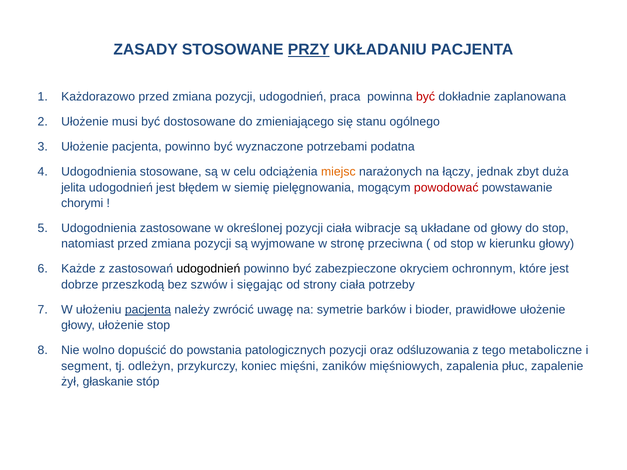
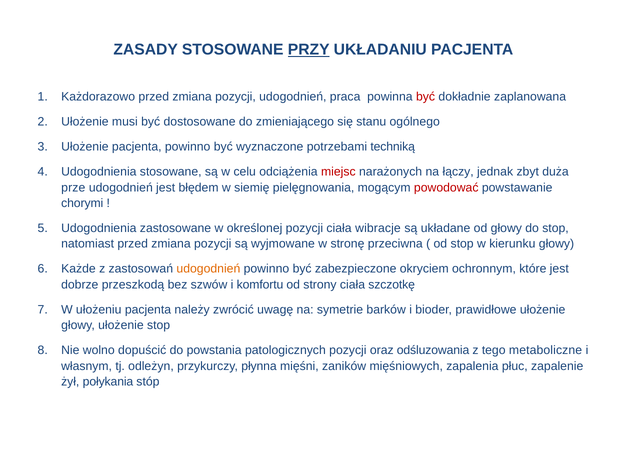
podatna: podatna -> techniką
miejsc colour: orange -> red
jelita: jelita -> prze
udogodnień at (208, 269) colour: black -> orange
sięgając: sięgając -> komfortu
potrzeby: potrzeby -> szczotkę
pacjenta at (148, 310) underline: present -> none
segment: segment -> własnym
koniec: koniec -> płynna
głaskanie: głaskanie -> połykania
